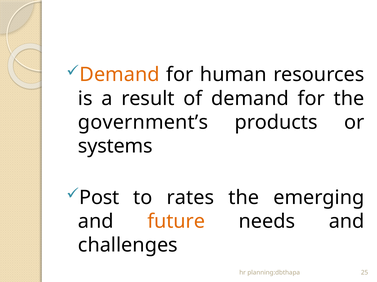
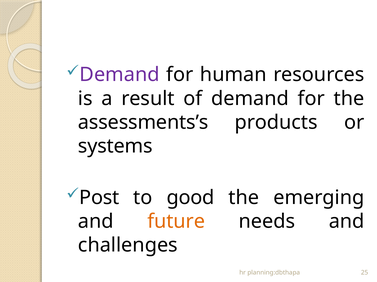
Demand at (120, 75) colour: orange -> purple
government’s: government’s -> assessments’s
rates: rates -> good
